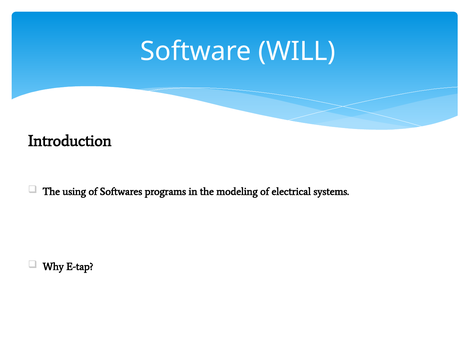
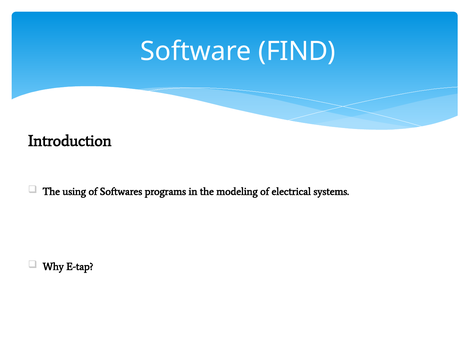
WILL: WILL -> FIND
